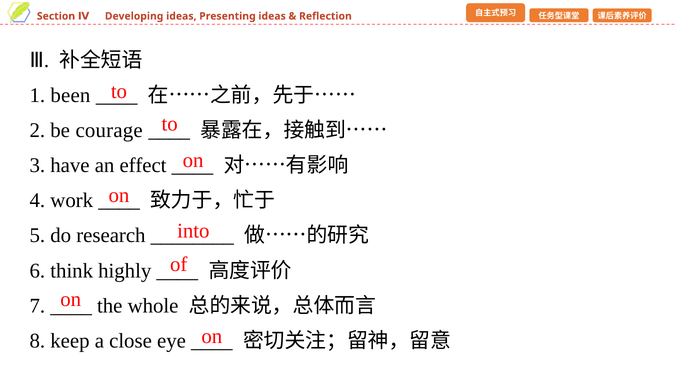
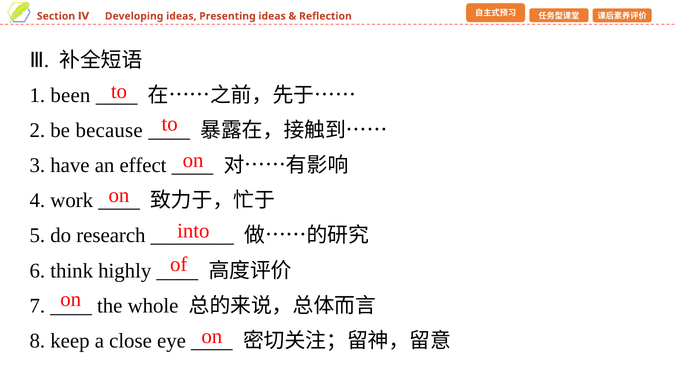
courage: courage -> because
